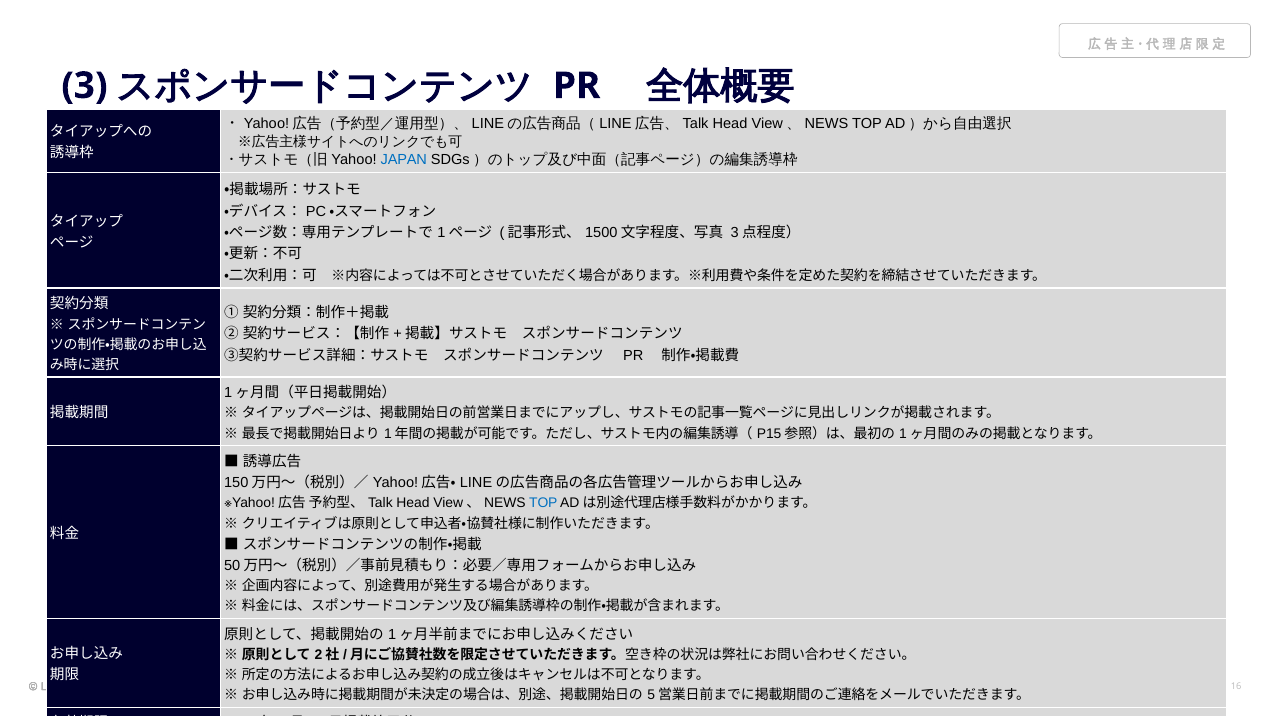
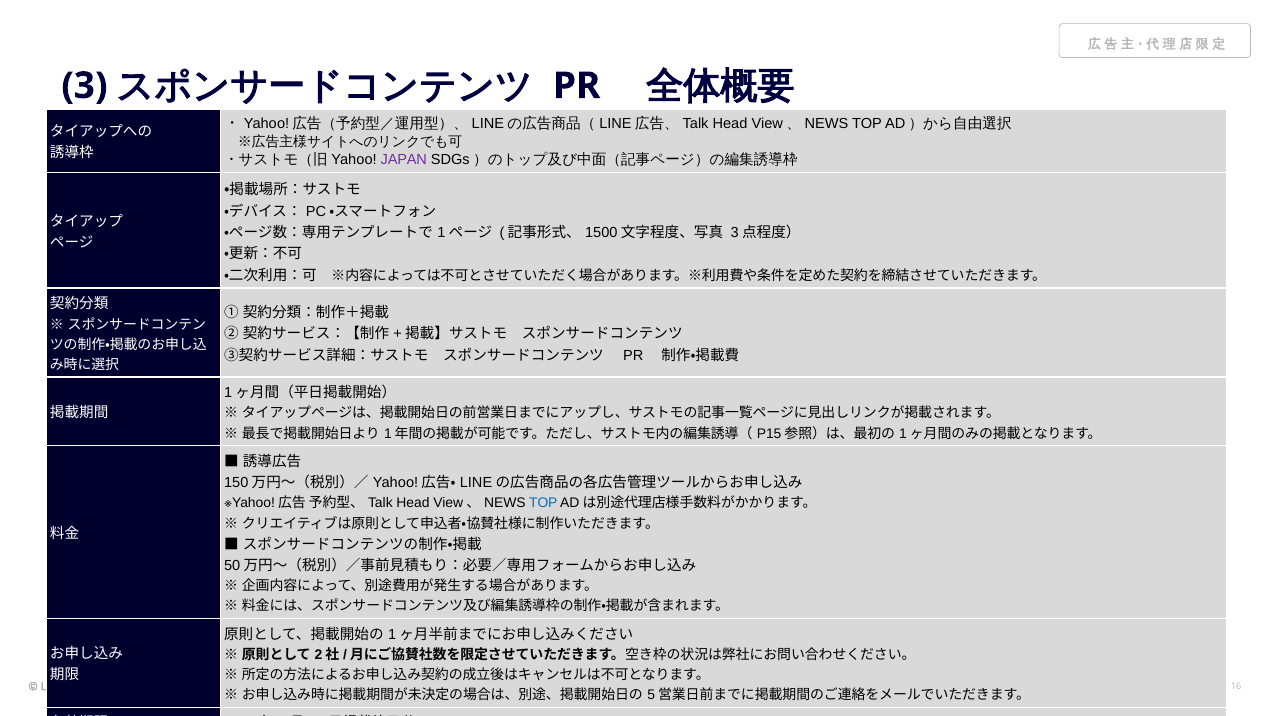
JAPAN colour: blue -> purple
